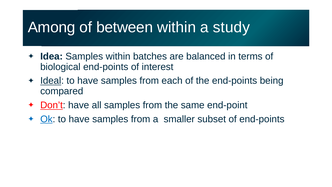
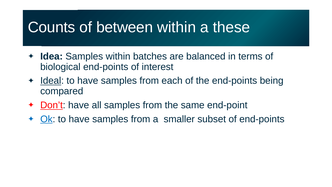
Among: Among -> Counts
study: study -> these
